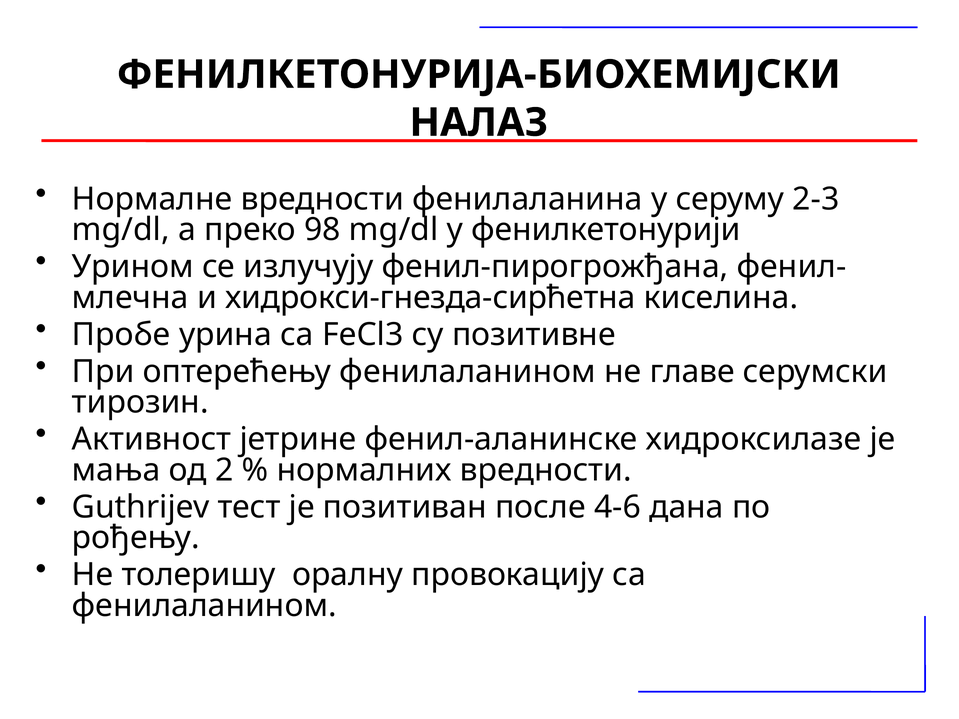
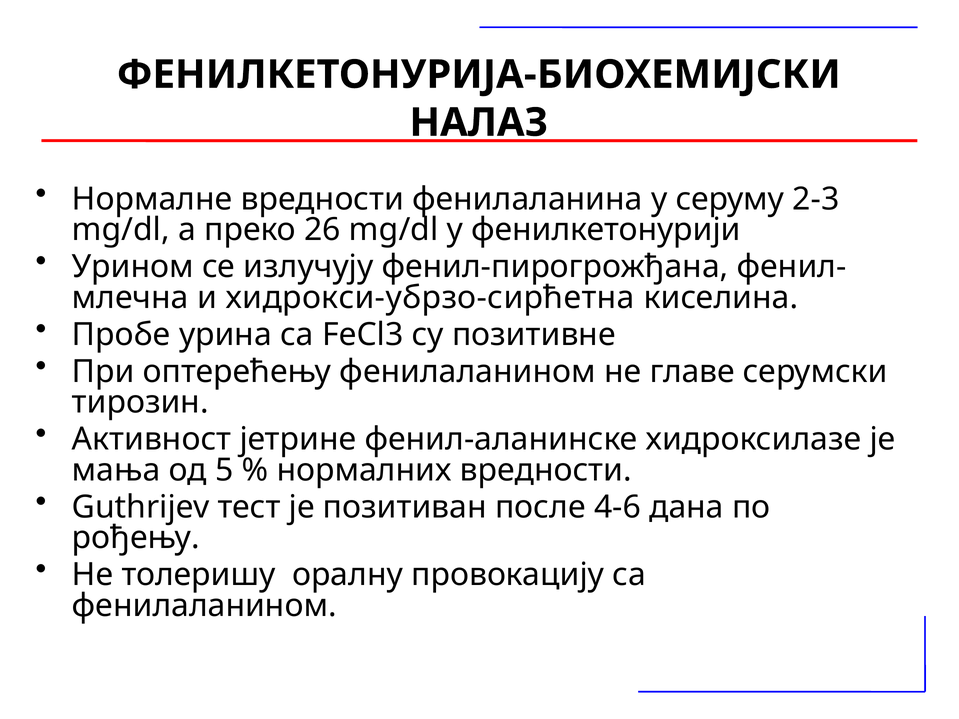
98: 98 -> 26
хидрокси-гнезда-сирћетна: хидрокси-гнезда-сирћетна -> хидрокси-убрзо-сирћетна
2: 2 -> 5
